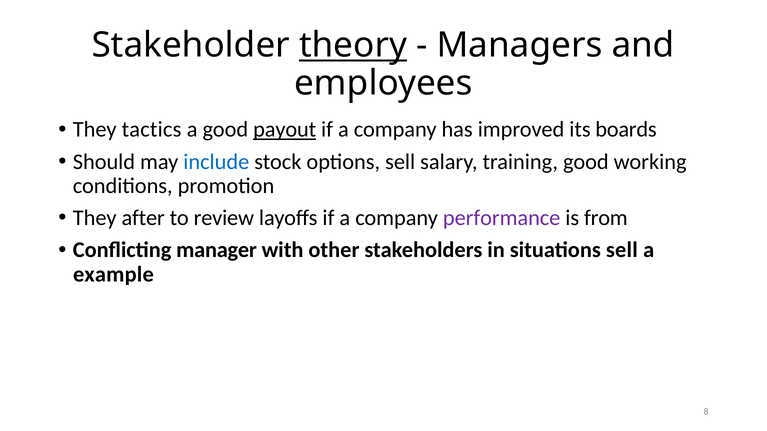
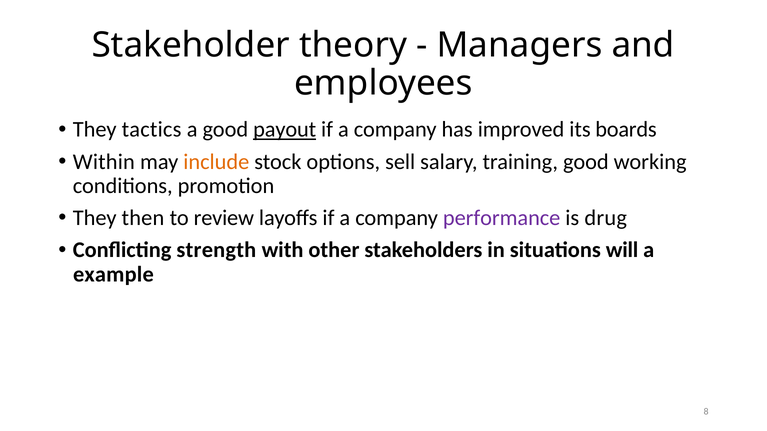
theory underline: present -> none
Should: Should -> Within
include colour: blue -> orange
after: after -> then
from: from -> drug
manager: manager -> strength
situations sell: sell -> will
